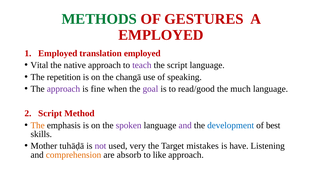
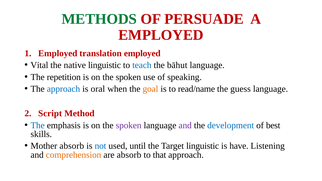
GESTURES: GESTURES -> PERSUADE
native approach: approach -> linguistic
teach colour: purple -> blue
the script: script -> bāhut
changā at (128, 77): changā -> spoken
approach at (64, 89) colour: purple -> blue
fine: fine -> oral
goal colour: purple -> orange
read/good: read/good -> read/name
much: much -> guess
The at (38, 125) colour: orange -> blue
Mother tuhāḍā: tuhāḍā -> absorb
not colour: purple -> blue
very: very -> until
Target mistakes: mistakes -> linguistic
like: like -> that
